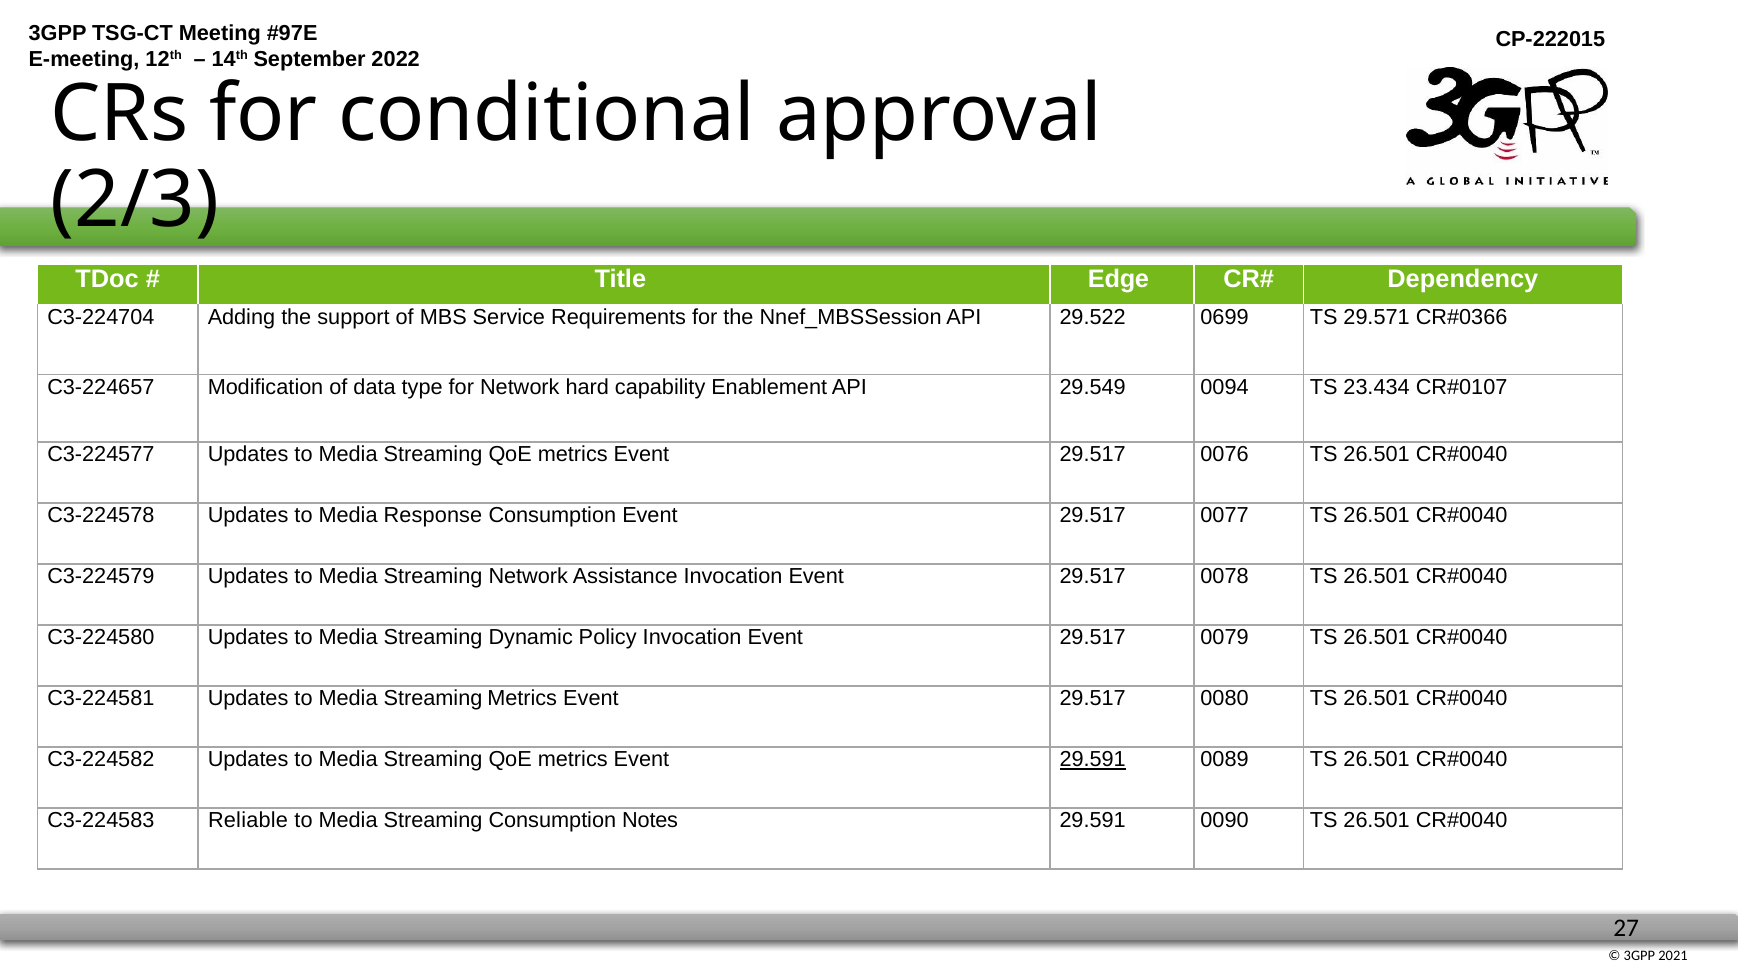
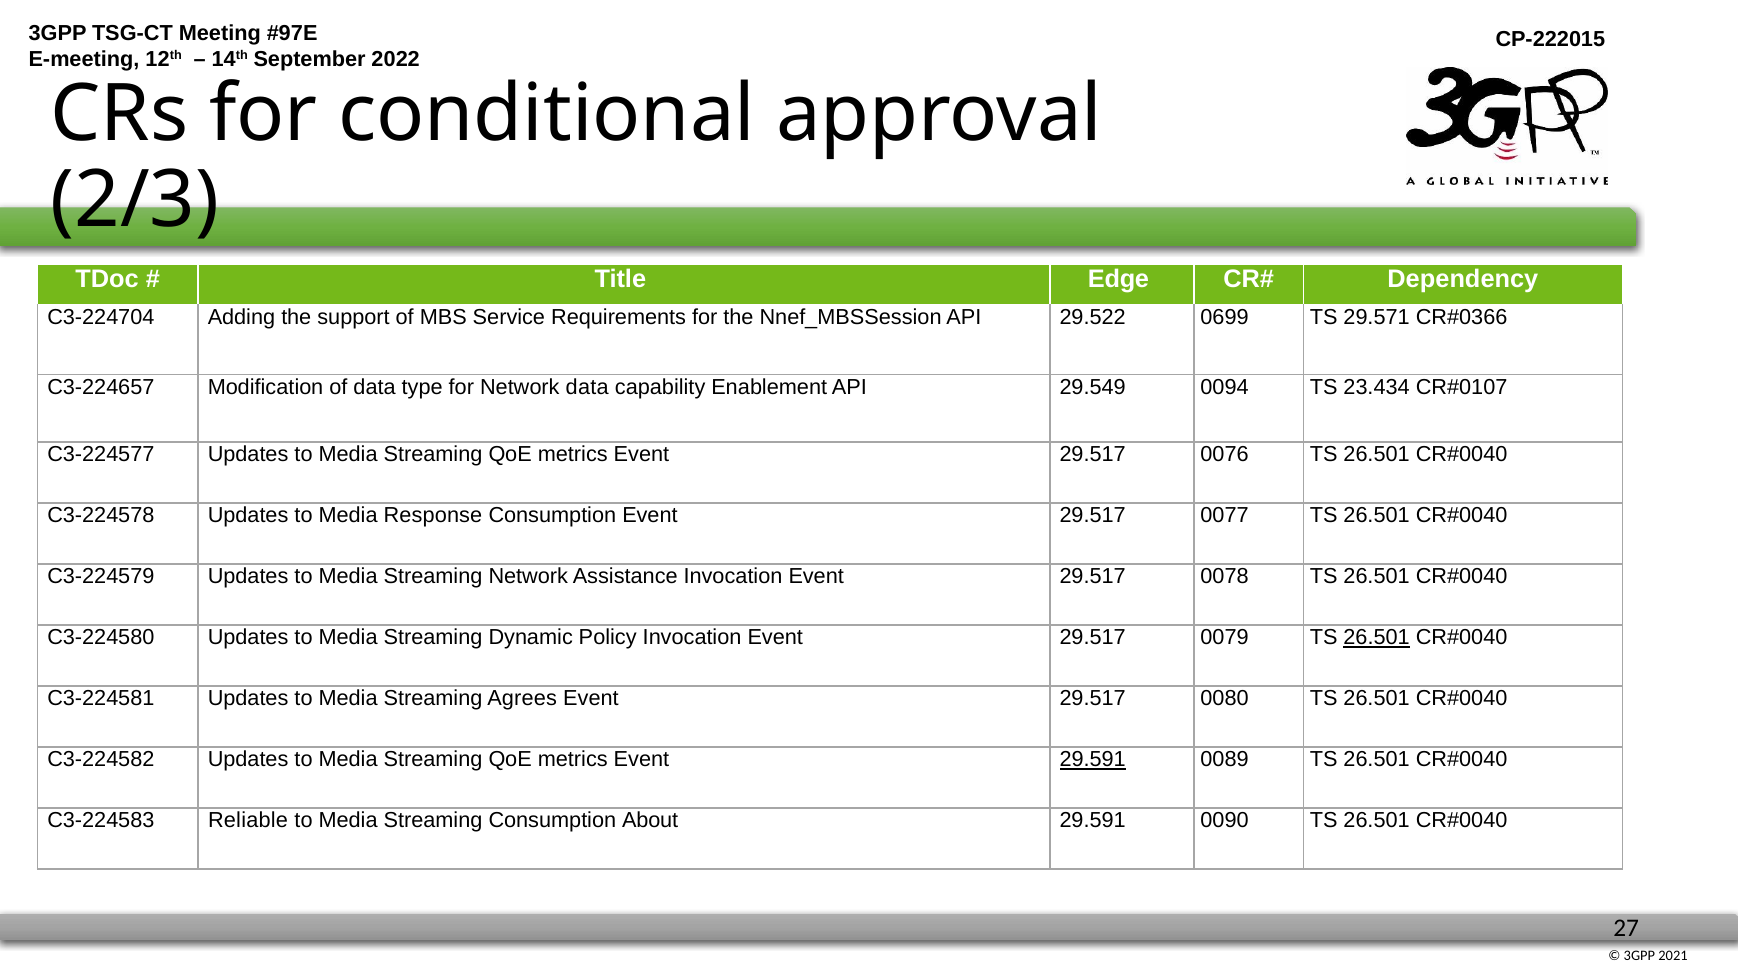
Network hard: hard -> data
26.501 at (1377, 638) underline: none -> present
Streaming Metrics: Metrics -> Agrees
Notes: Notes -> About
